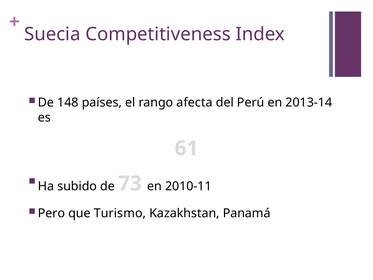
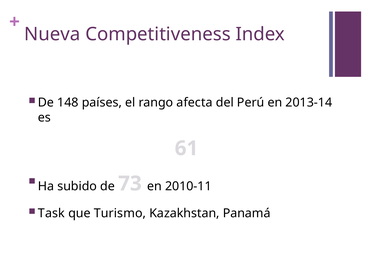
Suecia: Suecia -> Nueva
Pero: Pero -> Task
